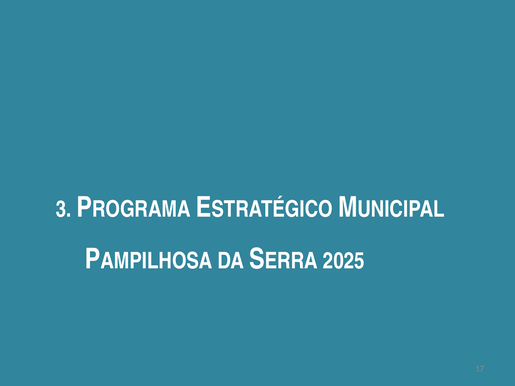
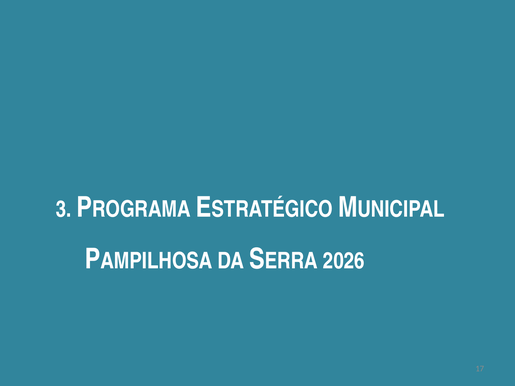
2025: 2025 -> 2026
